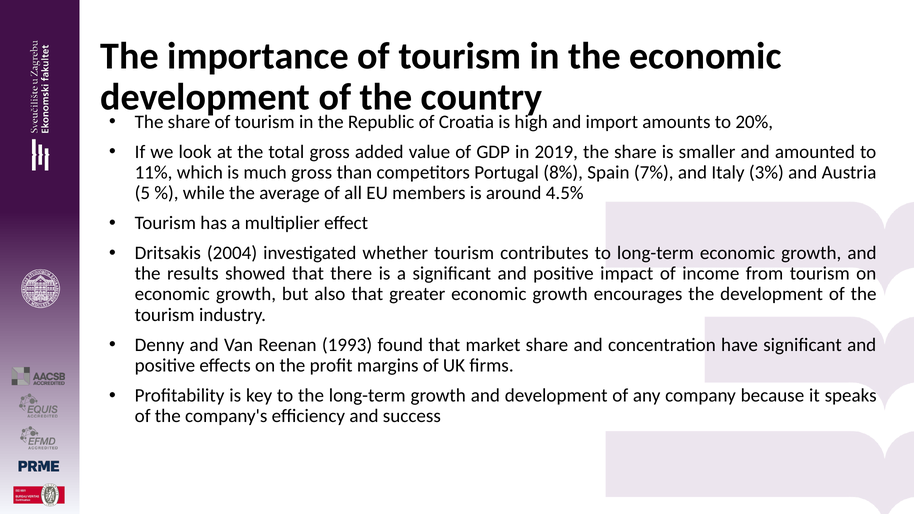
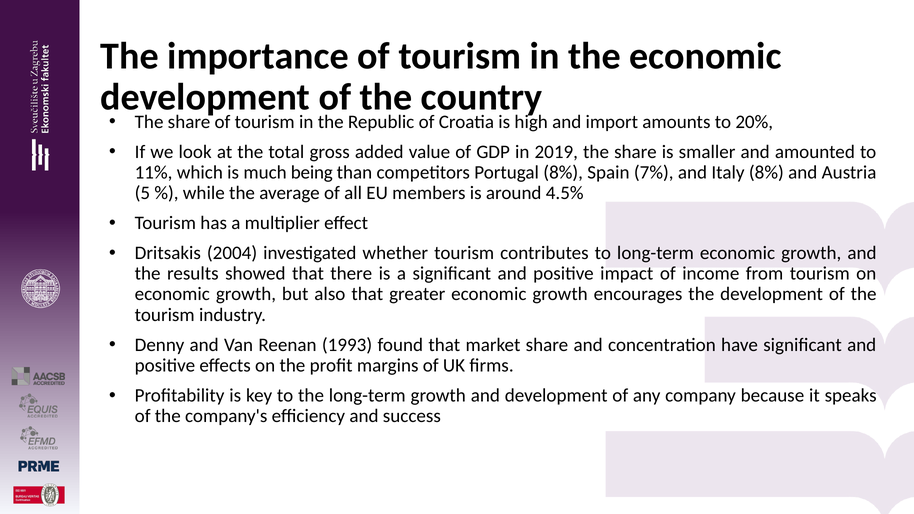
much gross: gross -> being
Italy 3%: 3% -> 8%
